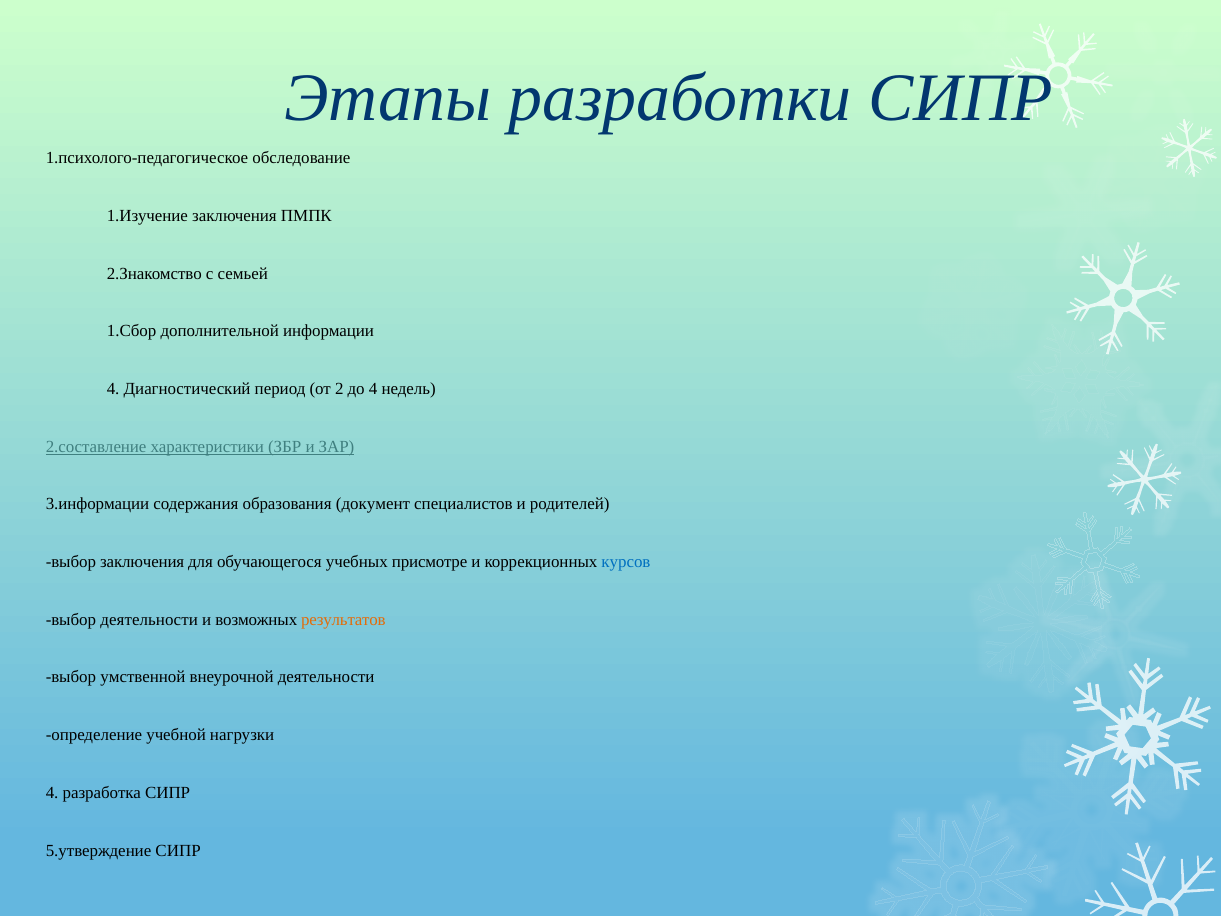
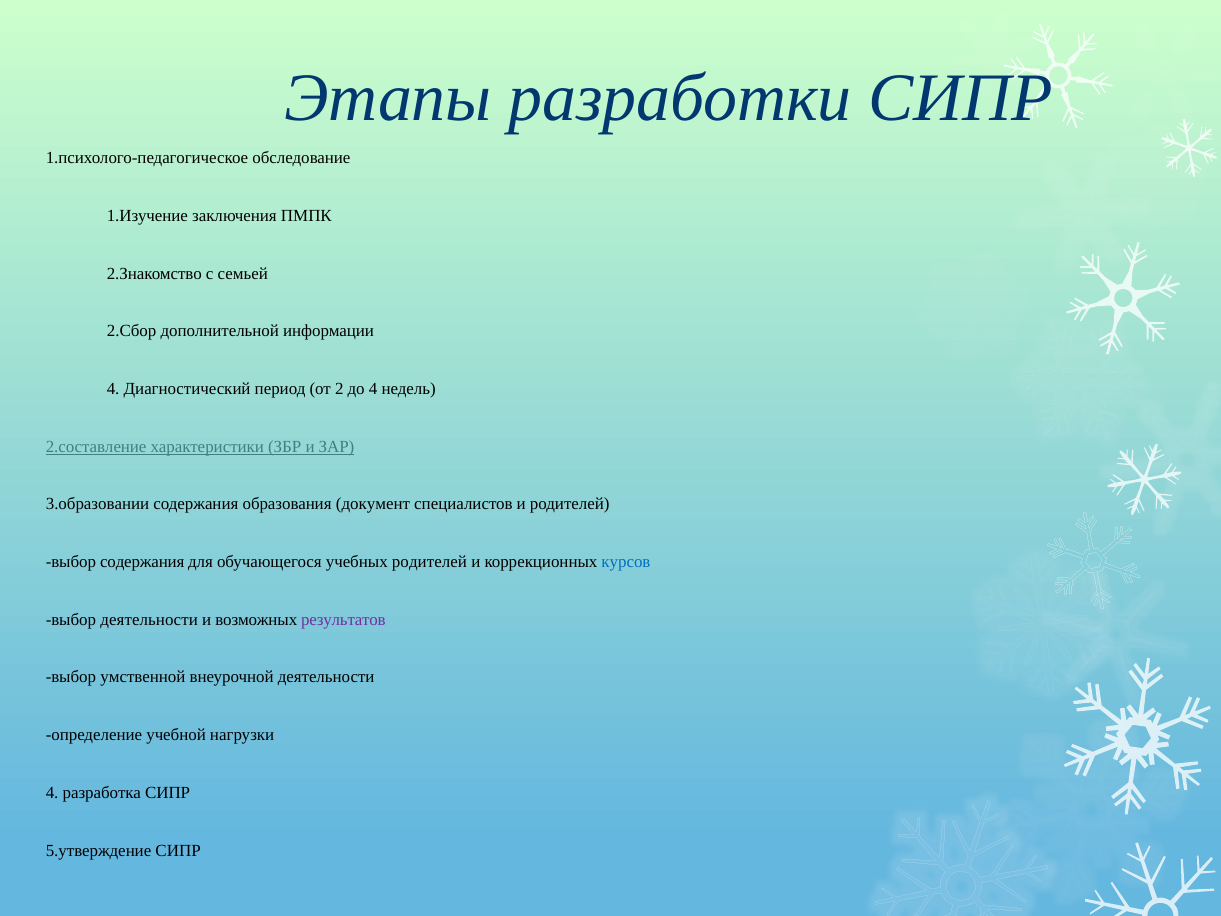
1.Сбор: 1.Сбор -> 2.Сбор
3.информации: 3.информации -> 3.образовании
выбор заключения: заключения -> содержания
учебных присмотре: присмотре -> родителей
результатов colour: orange -> purple
